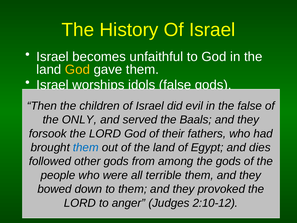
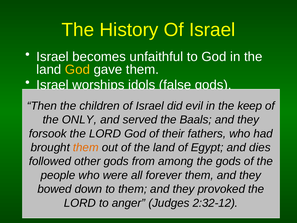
the false: false -> keep
them at (86, 147) colour: blue -> orange
terrible: terrible -> forever
2:10-12: 2:10-12 -> 2:32-12
